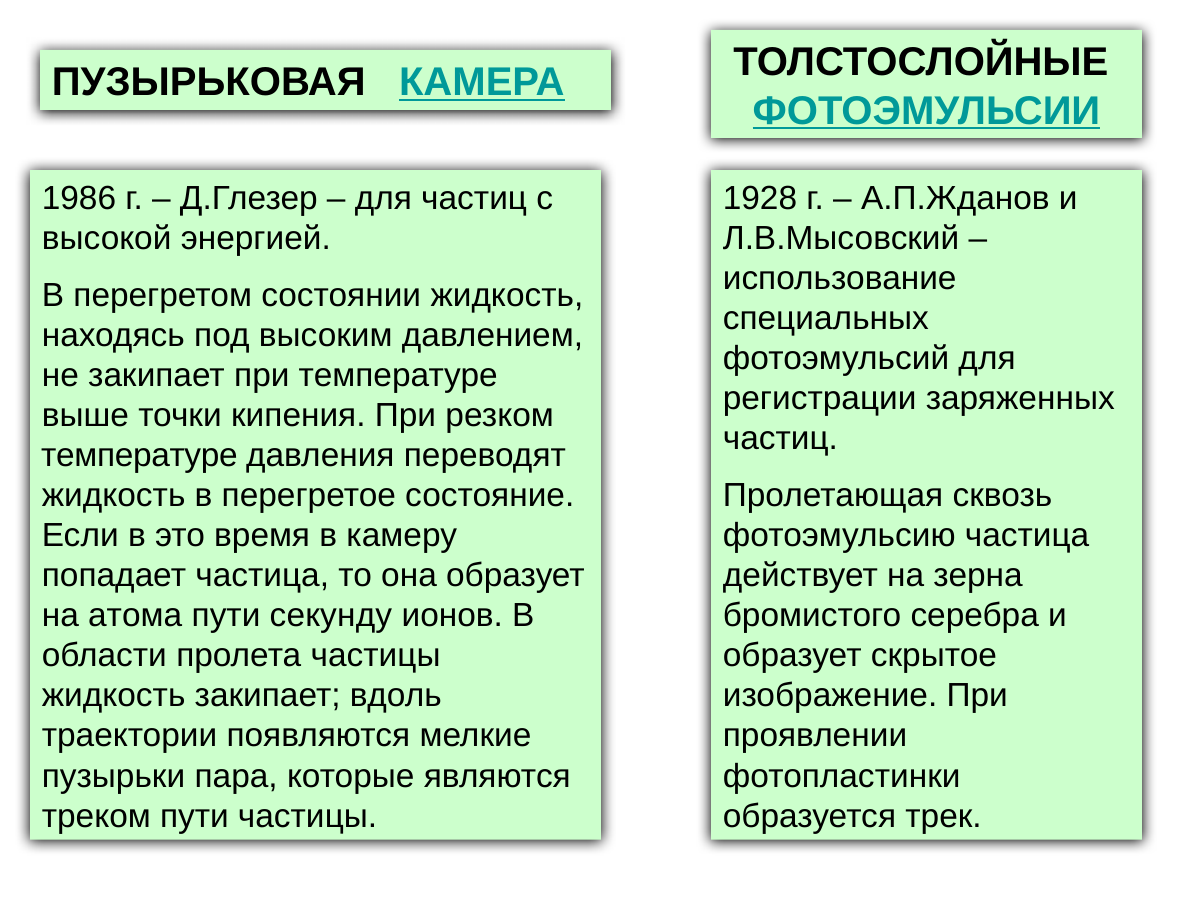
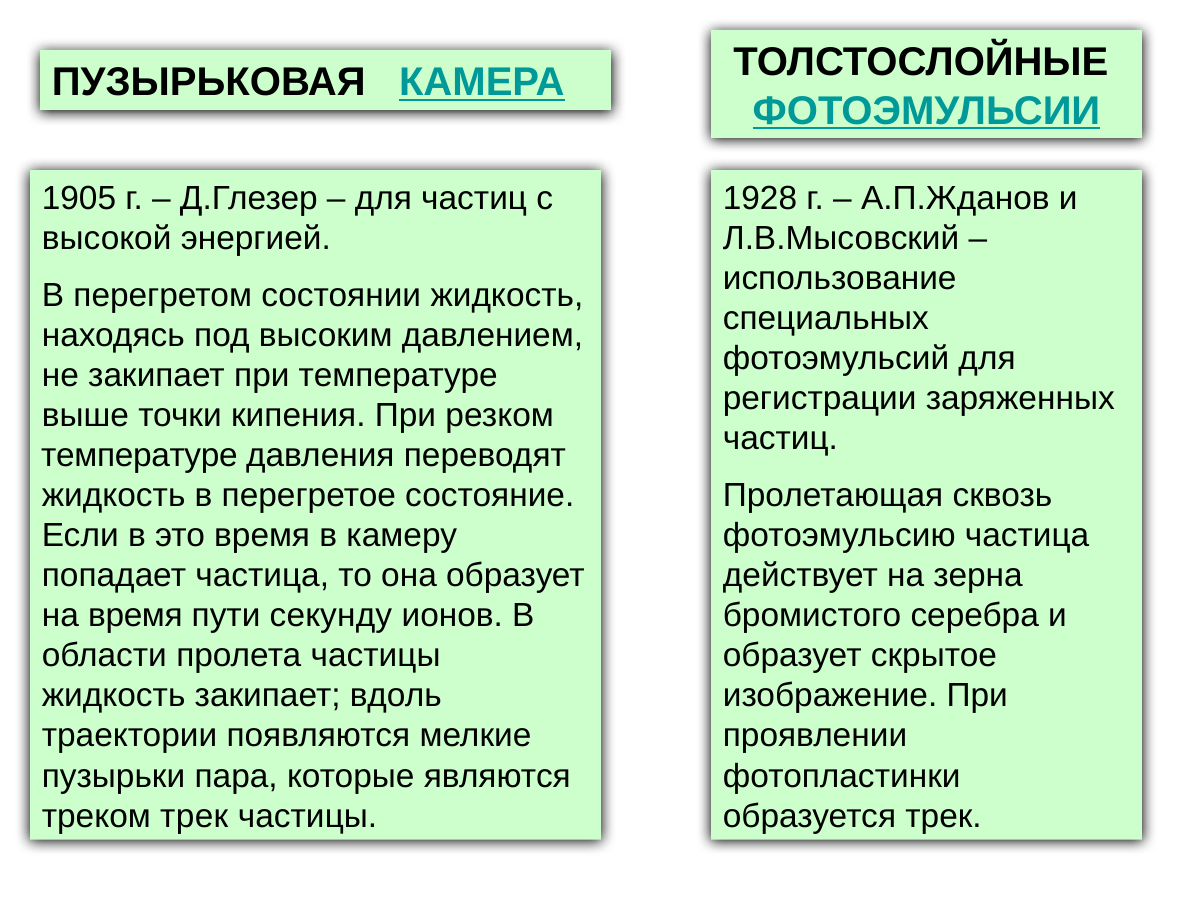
1986: 1986 -> 1905
на атома: атома -> время
треком пути: пути -> трек
